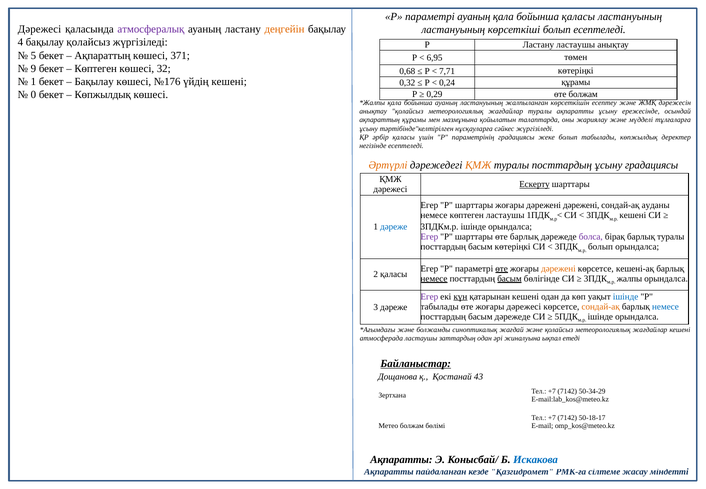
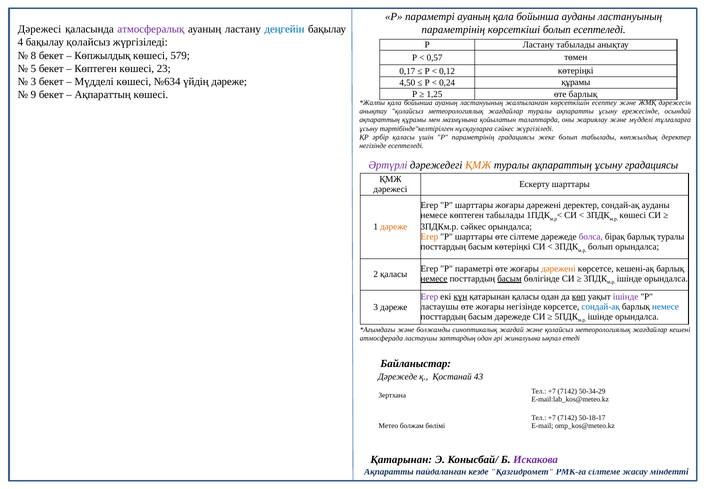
бойынша қаласы: қаласы -> ауданы
деңгейін colour: orange -> blue
ластануының at (453, 30): ластануының -> параметрінің
Ластану ластаушы: ластаушы -> табылады
5: 5 -> 8
Ақпараттың at (102, 55): Ақпараттың -> Көпжылдық
371: 371 -> 579
6,95: 6,95 -> 0,57
9: 9 -> 5
32: 32 -> 23
0,68: 0,68 -> 0,17
7,71: 7,71 -> 0,12
1 at (33, 81): 1 -> 3
Бақылау at (94, 81): Бақылау -> Мүдделі
№176: №176 -> №634
үйдің кешені: кешені -> дәреже
0,32: 0,32 -> 4,50
0: 0 -> 9
Көпжылдық at (103, 95): Көпжылдық -> Ақпараттың
0,29: 0,29 -> 1,25
өте болжам: болжам -> барлық
Әртүрлі colour: orange -> purple
посттардың at (562, 165): посттардың -> ақпараттың
Ескерту underline: present -> none
дәрежені дәрежені: дәрежені -> деректер
көптеген ластаушы: ластаушы -> табылады
кешені at (633, 215): кешені -> көшесі
дәреже at (394, 227) colour: blue -> orange
3ПДКм.р ішінде: ішінде -> сәйкес
Егер at (429, 237) colour: purple -> orange
өте барлық: барлық -> сілтеме
өте at (502, 268) underline: present -> none
жалпы at (629, 278): жалпы -> ішінде
қатарынан кешені: кешені -> қаласы
көп underline: none -> present
ішінде at (626, 296) colour: blue -> purple
табылады at (440, 306): табылады -> ластаушы
жоғары дәрежесі: дәрежесі -> негізінде
сондай-ақ at (601, 306) colour: orange -> blue
Байланыстар underline: present -> none
Дощанова at (398, 377): Дощанова -> Дәрежеде
Ақпаратты at (401, 459): Ақпаратты -> Қатарынан
Искакова colour: blue -> purple
